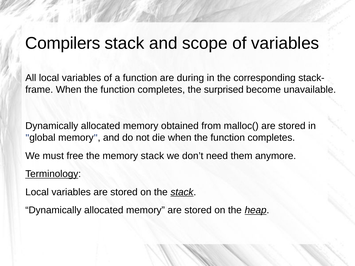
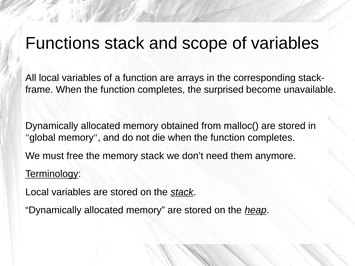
Compilers: Compilers -> Functions
during: during -> arrays
